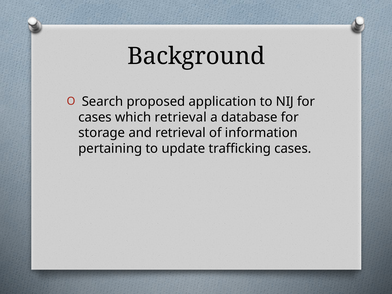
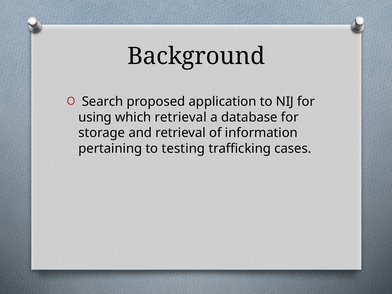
cases at (95, 117): cases -> using
update: update -> testing
